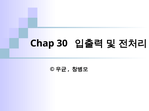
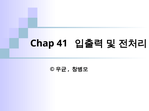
30: 30 -> 41
